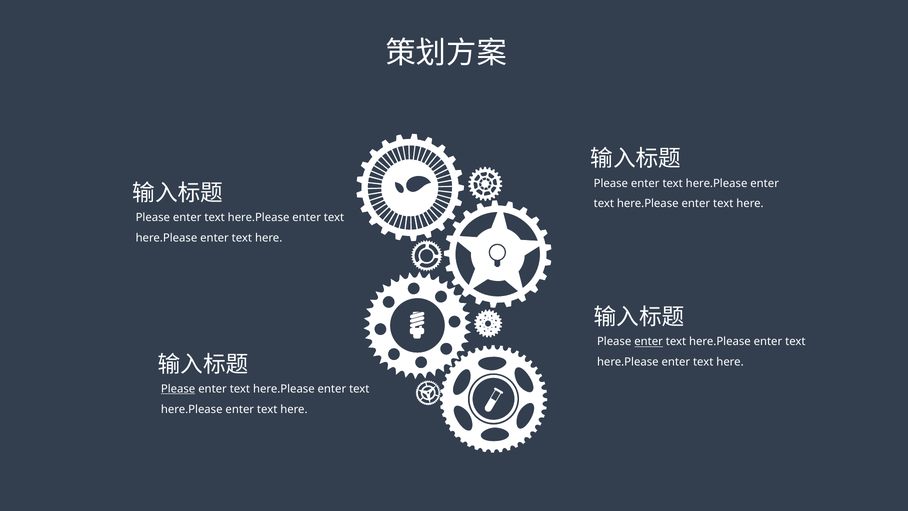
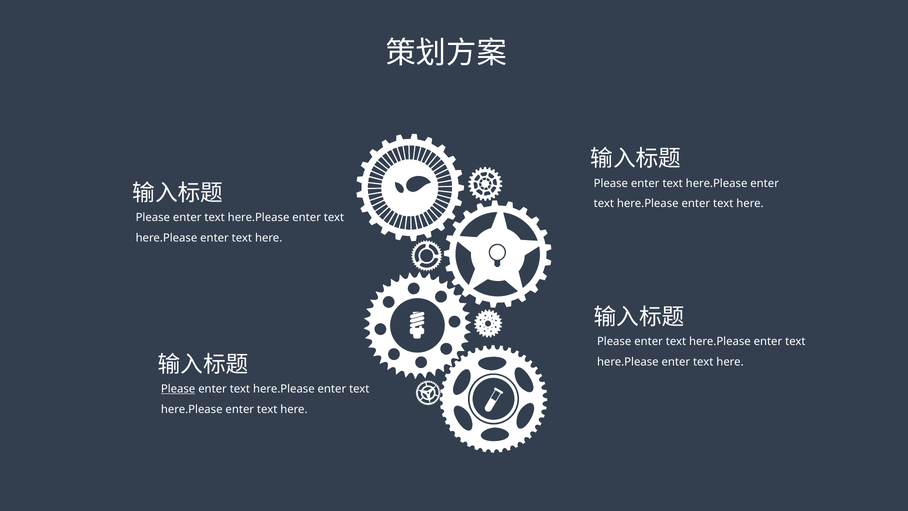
enter at (649, 342) underline: present -> none
